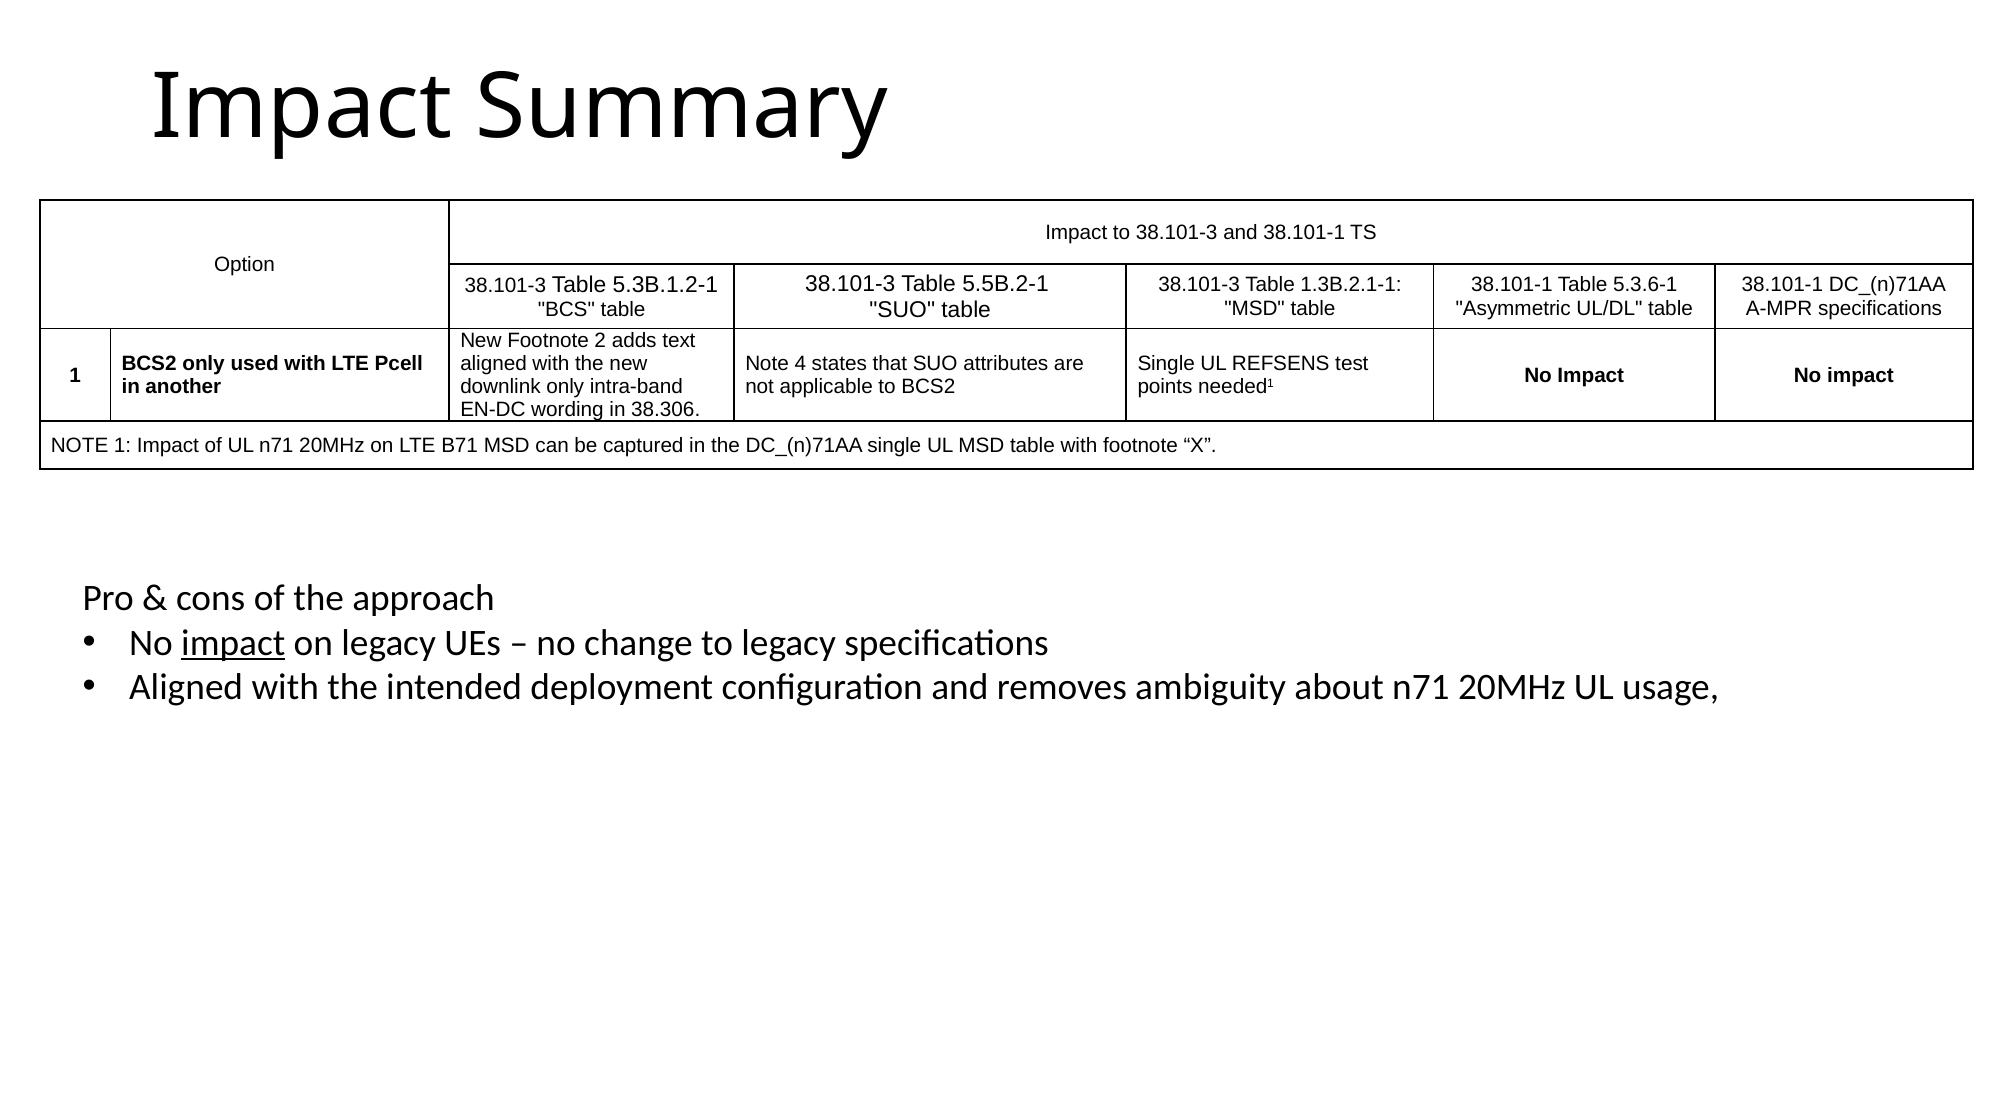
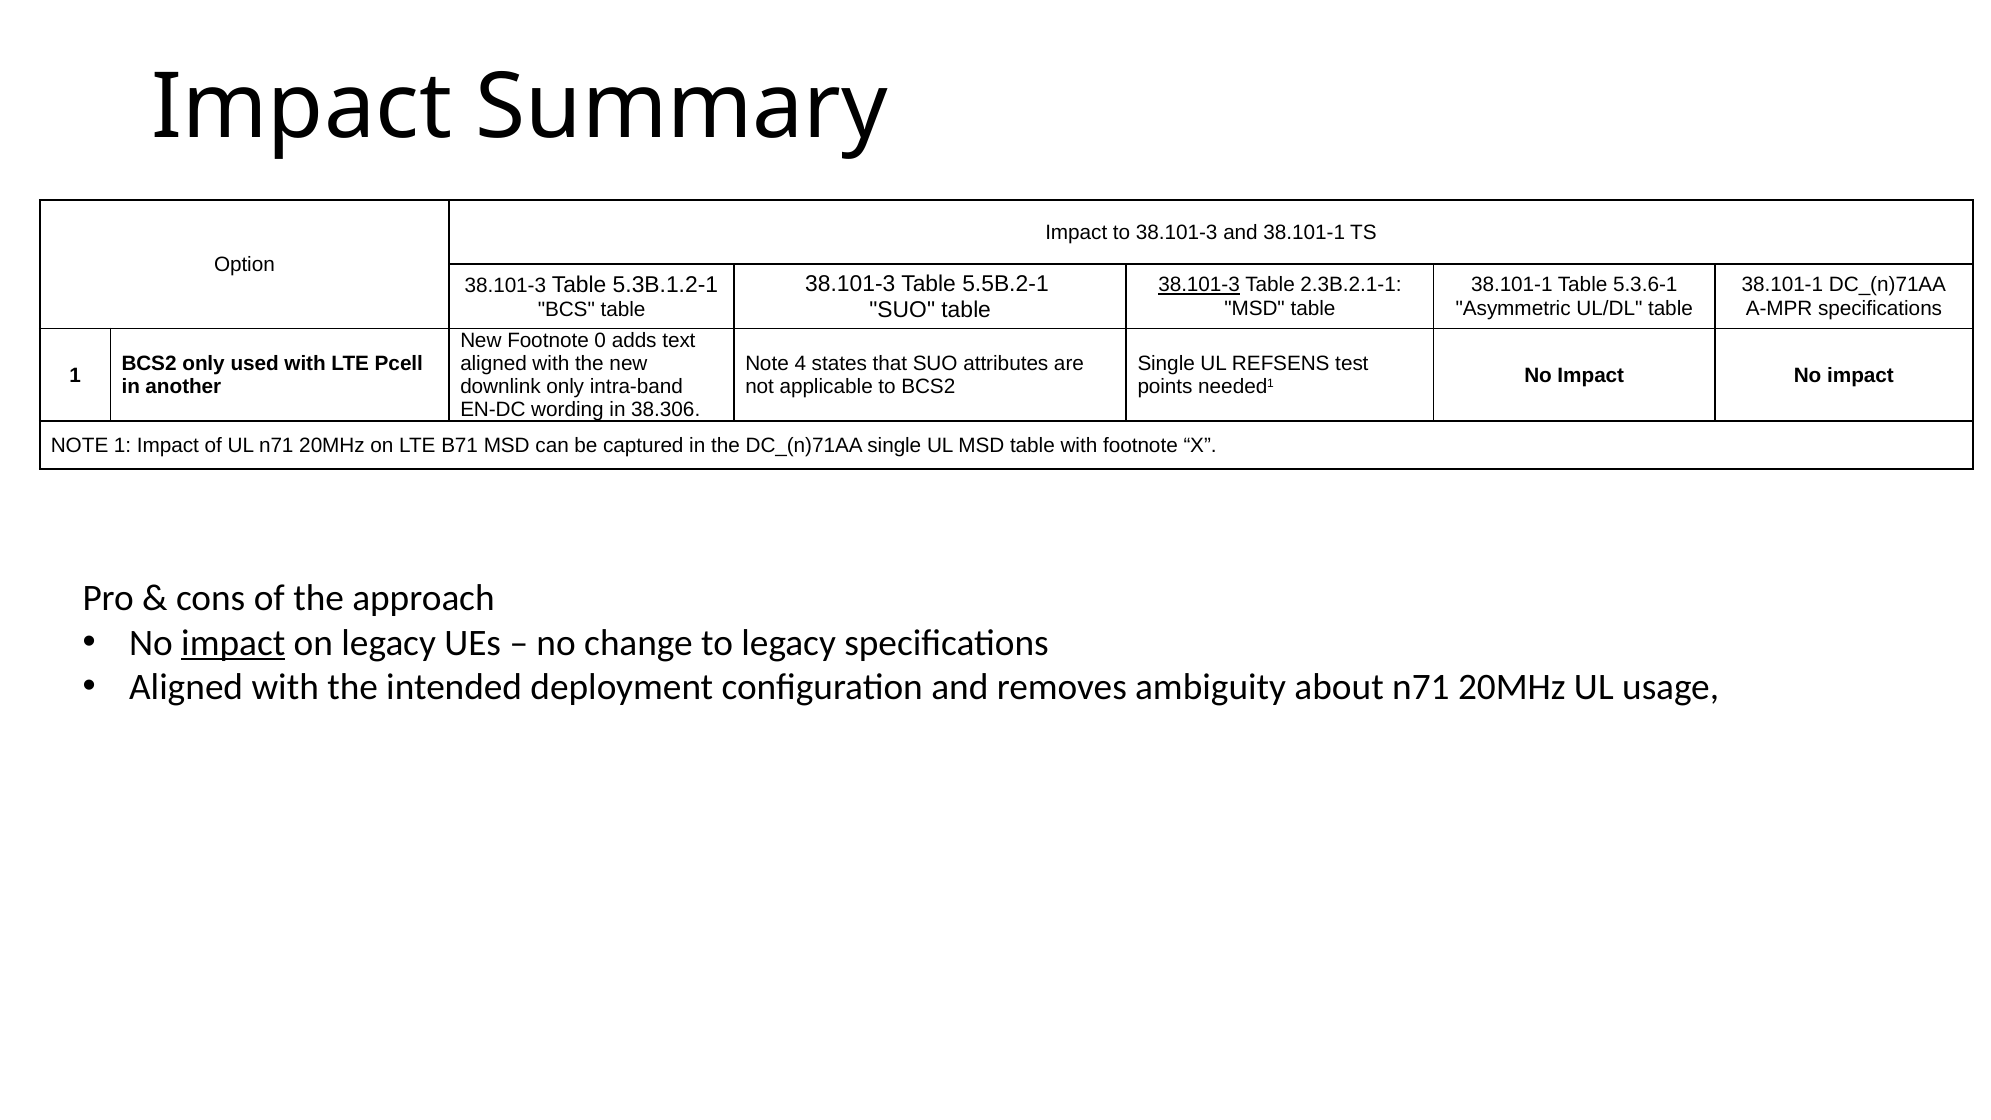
38.101-3 at (1199, 285) underline: none -> present
1.3B.2.1-1: 1.3B.2.1-1 -> 2.3B.2.1-1
2: 2 -> 0
